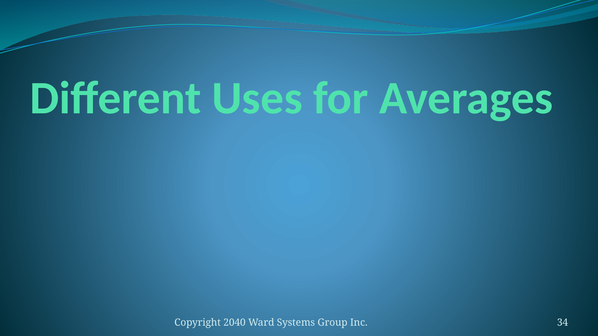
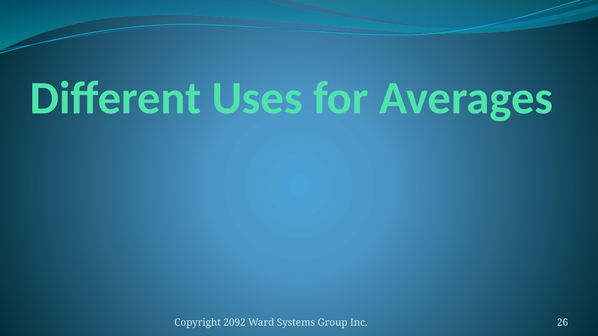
2040: 2040 -> 2092
34: 34 -> 26
